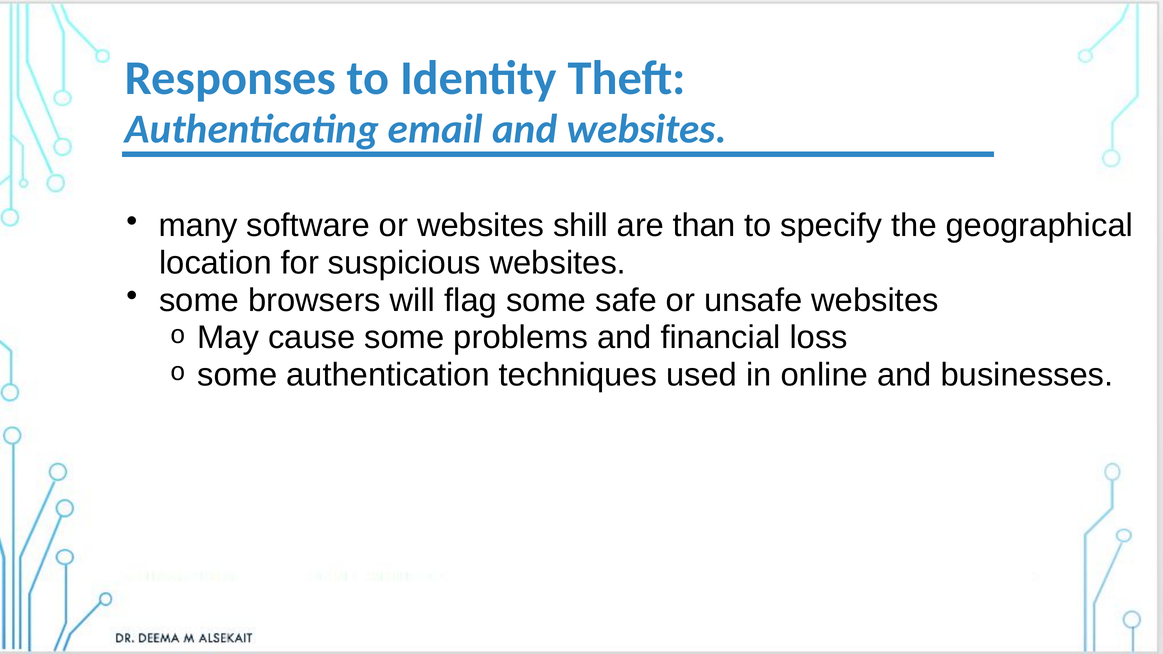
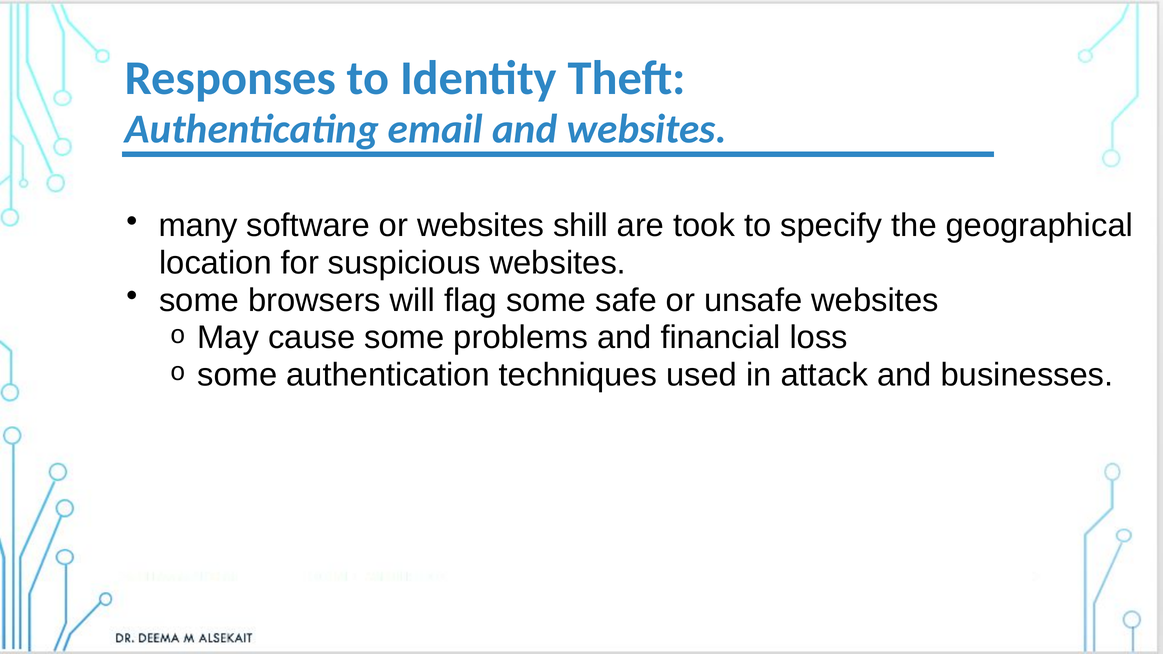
than: than -> took
online: online -> attack
